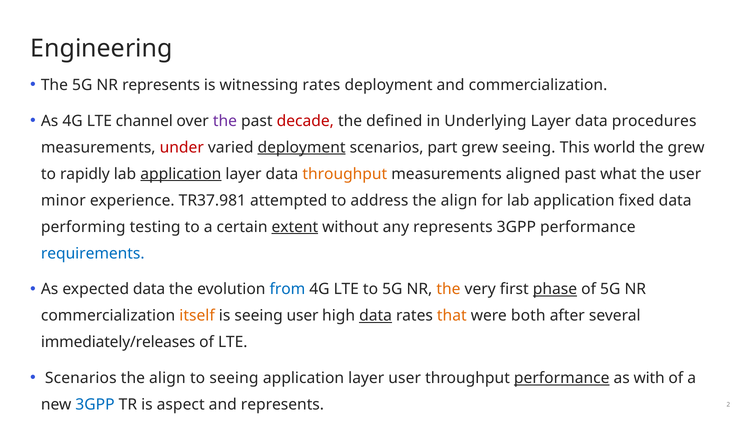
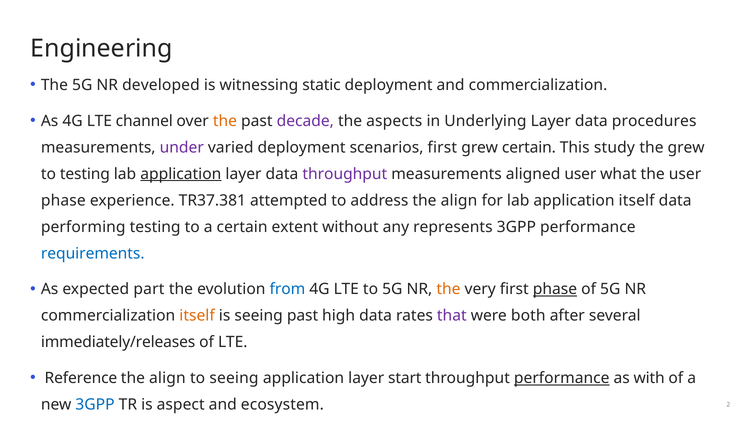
NR represents: represents -> developed
witnessing rates: rates -> static
the at (225, 121) colour: purple -> orange
decade colour: red -> purple
defined: defined -> aspects
under colour: red -> purple
deployment at (302, 148) underline: present -> none
scenarios part: part -> first
grew seeing: seeing -> certain
world: world -> study
to rapidly: rapidly -> testing
throughput at (345, 174) colour: orange -> purple
aligned past: past -> user
minor at (63, 201): minor -> phase
TR37.981: TR37.981 -> TR37.381
application fixed: fixed -> itself
extent underline: present -> none
expected data: data -> part
seeing user: user -> past
data at (376, 316) underline: present -> none
that colour: orange -> purple
Scenarios at (81, 378): Scenarios -> Reference
layer user: user -> start
and represents: represents -> ecosystem
